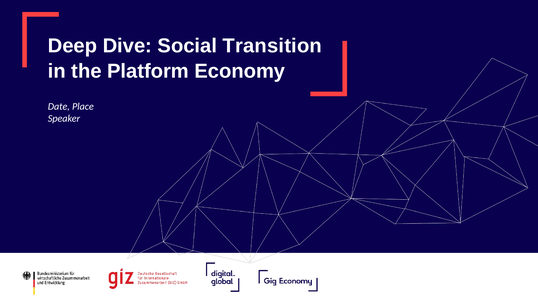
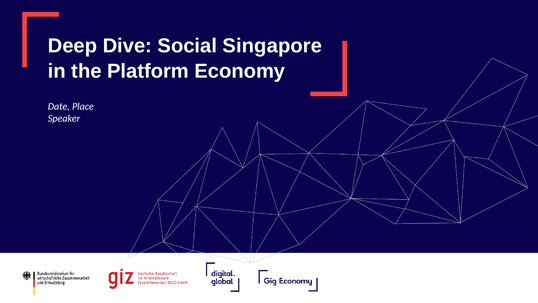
Transition: Transition -> Singapore
